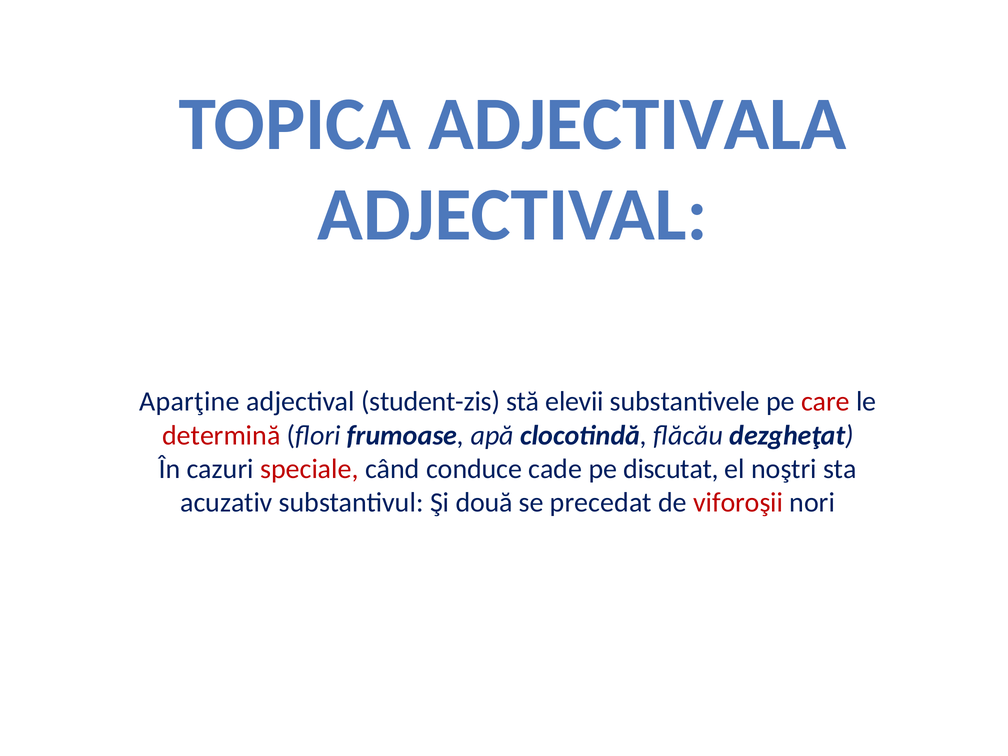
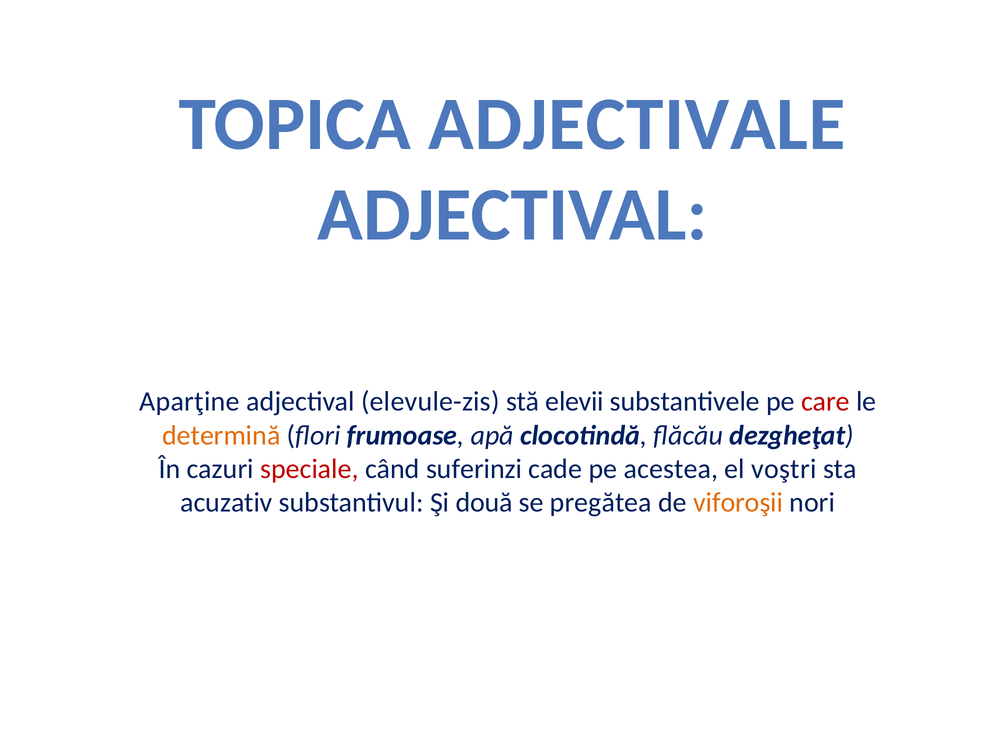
ADJECTIVALA: ADJECTIVALA -> ADJECTIVALE
student-zis: student-zis -> elevule-zis
determină colour: red -> orange
conduce: conduce -> suferinzi
discutat: discutat -> acestea
noştri: noştri -> voştri
precedat: precedat -> pregătea
viforoşii colour: red -> orange
